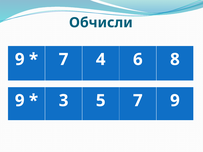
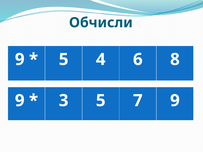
7 at (64, 60): 7 -> 5
